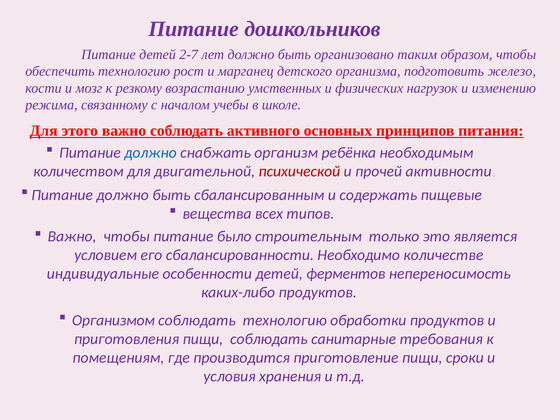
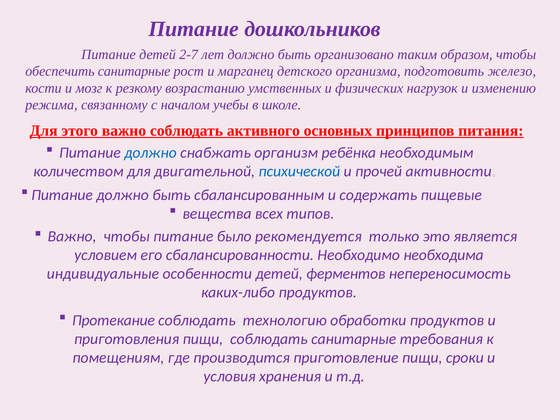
обеспечить технологию: технологию -> санитарные
психической colour: red -> blue
строительным: строительным -> рекомендуется
количестве: количестве -> необходима
Организмом: Организмом -> Протекание
